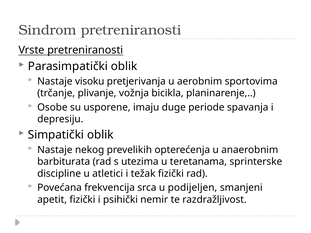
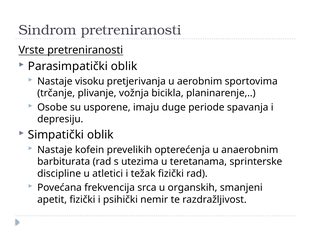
nekog: nekog -> kofein
podijeljen: podijeljen -> organskih
